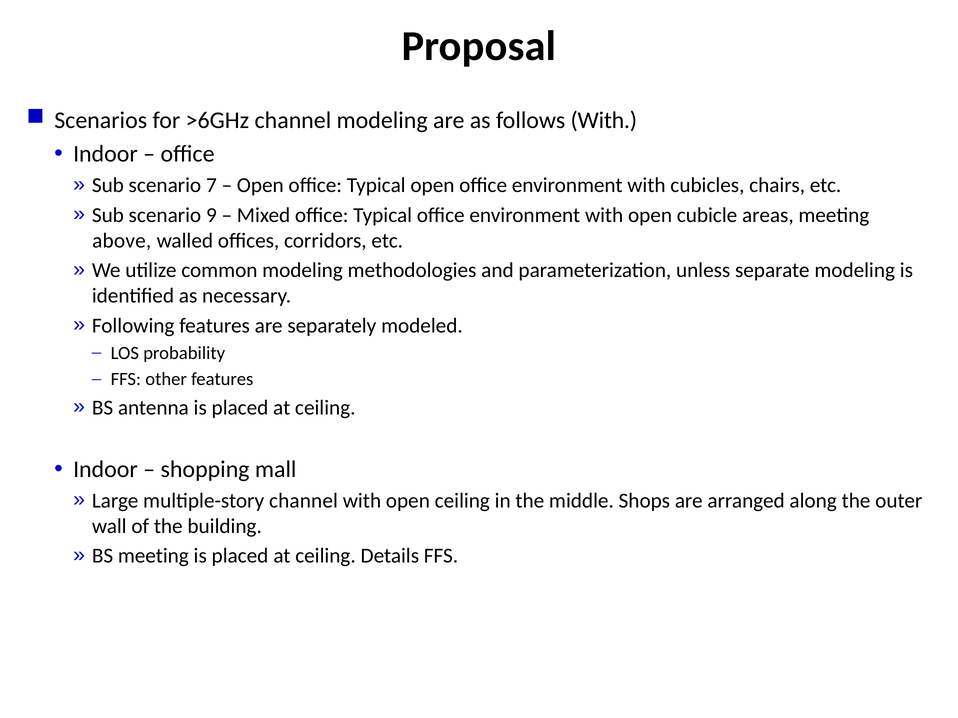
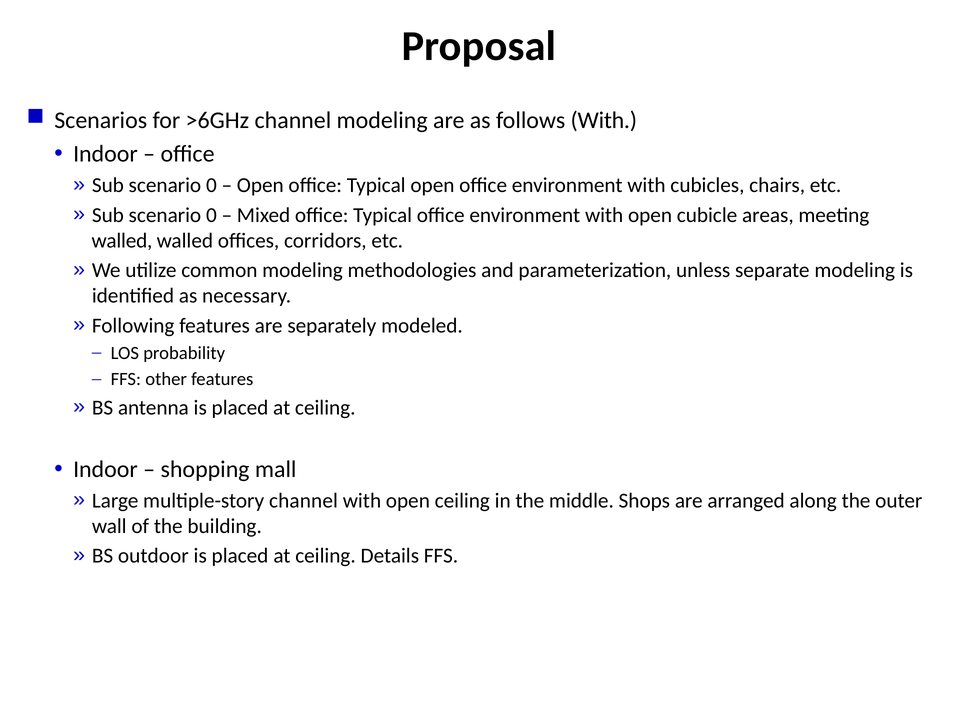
7 at (211, 185): 7 -> 0
9 at (211, 215): 9 -> 0
above at (122, 241): above -> walled
BS meeting: meeting -> outdoor
